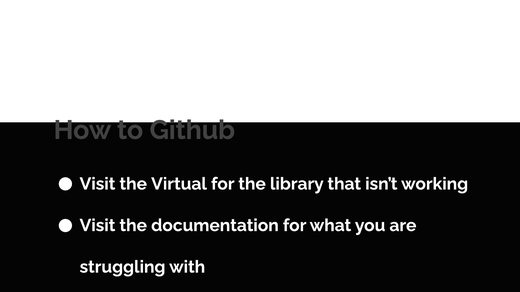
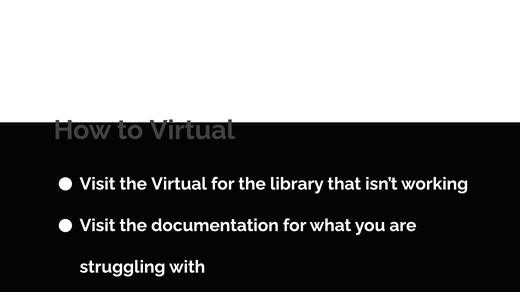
to Github: Github -> Virtual
